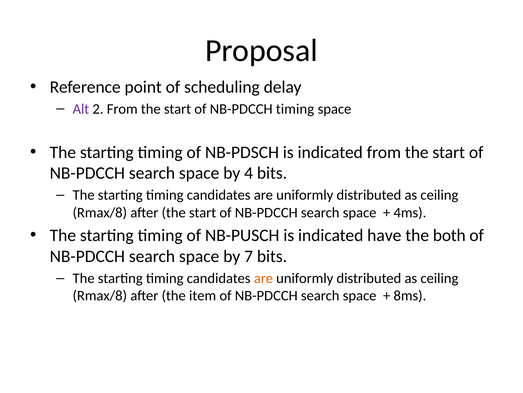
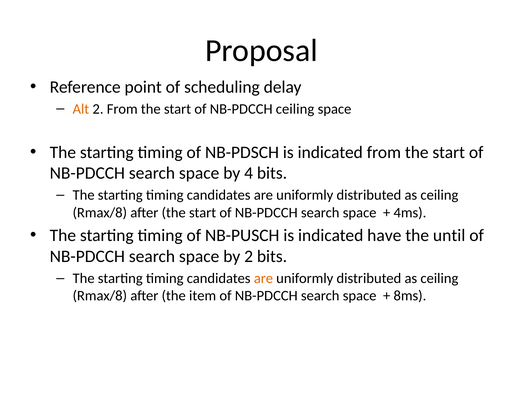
Alt colour: purple -> orange
NB-PDCCH timing: timing -> ceiling
both: both -> until
by 7: 7 -> 2
